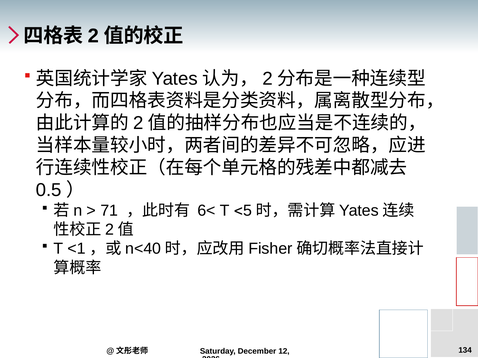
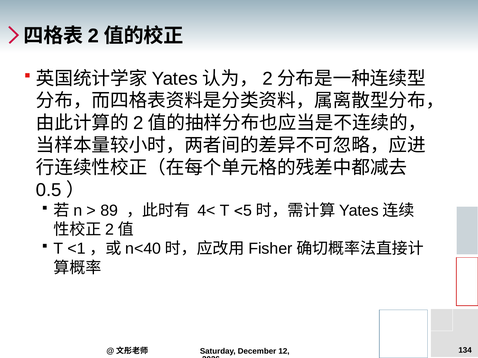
71: 71 -> 89
6<: 6< -> 4<
